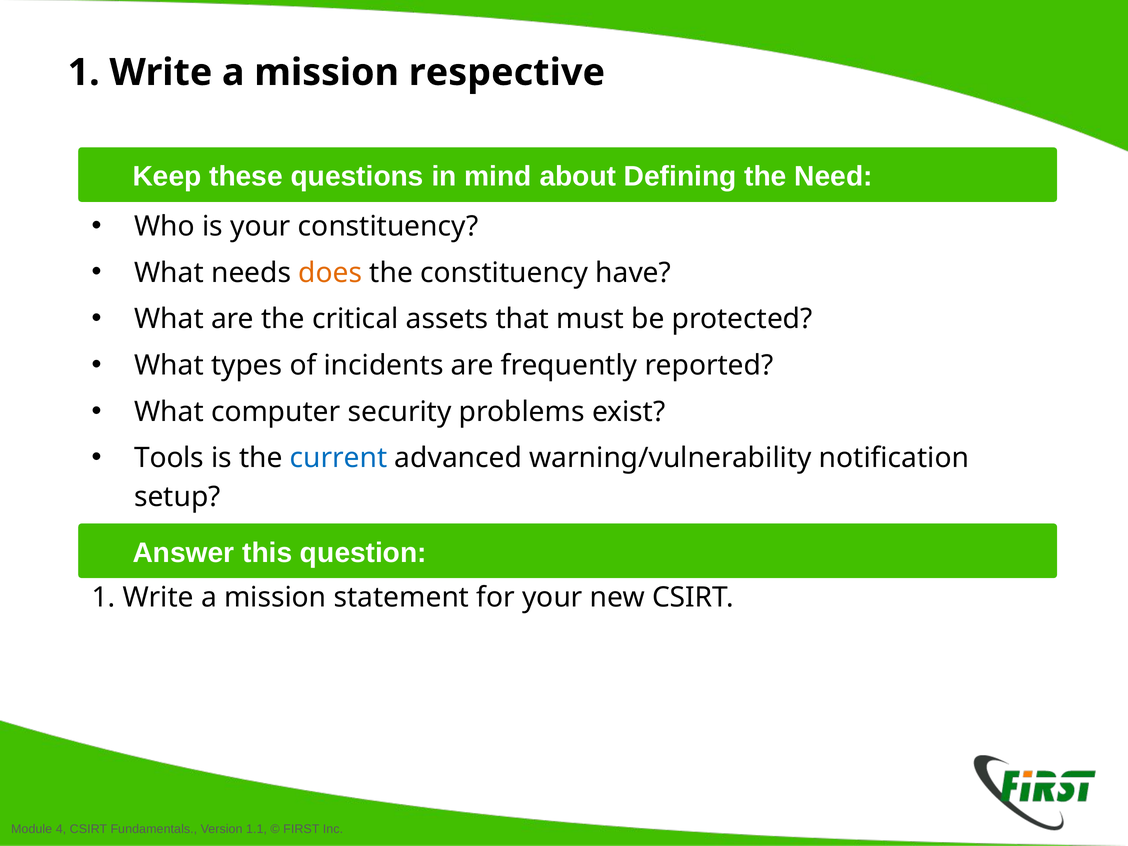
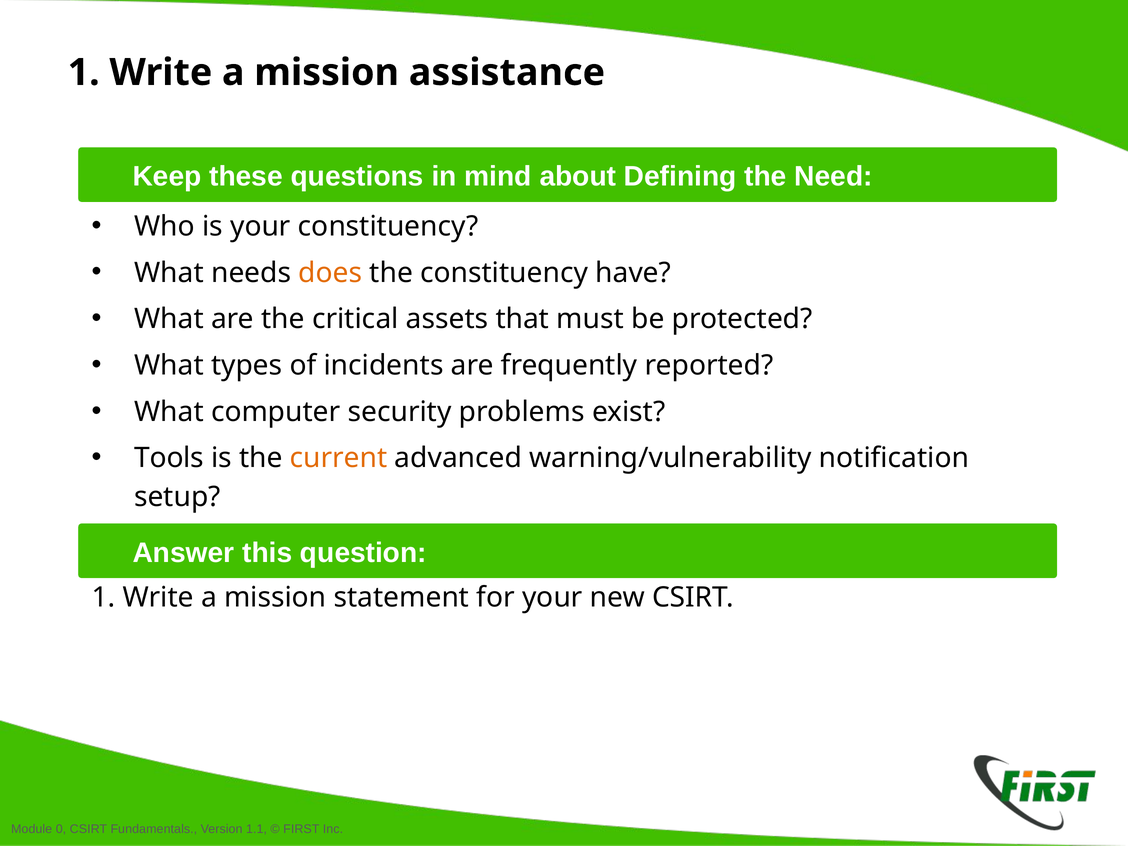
respective: respective -> assistance
current colour: blue -> orange
4: 4 -> 0
